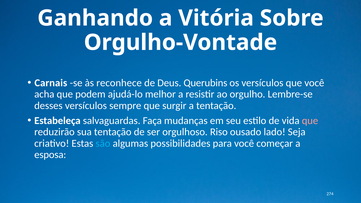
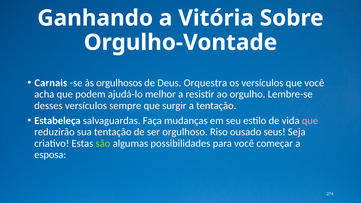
reconhece: reconhece -> orgulhosos
Querubins: Querubins -> Orquestra
lado: lado -> seus
são colour: light blue -> light green
